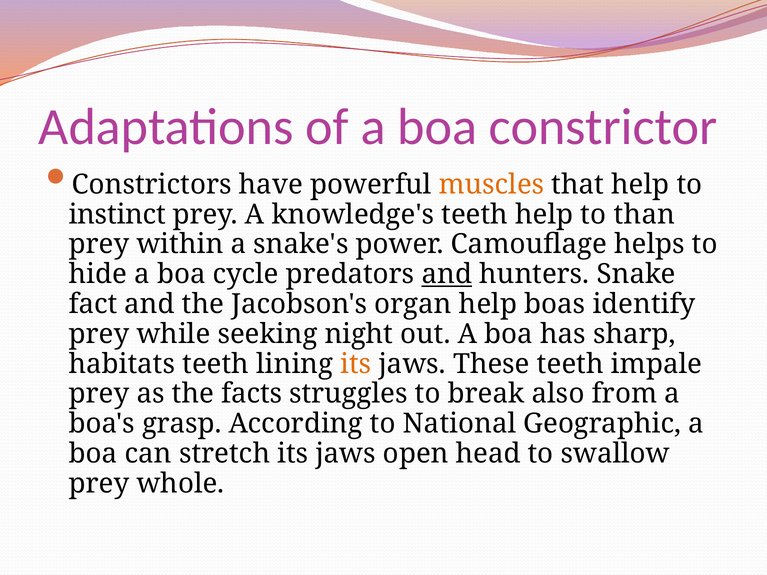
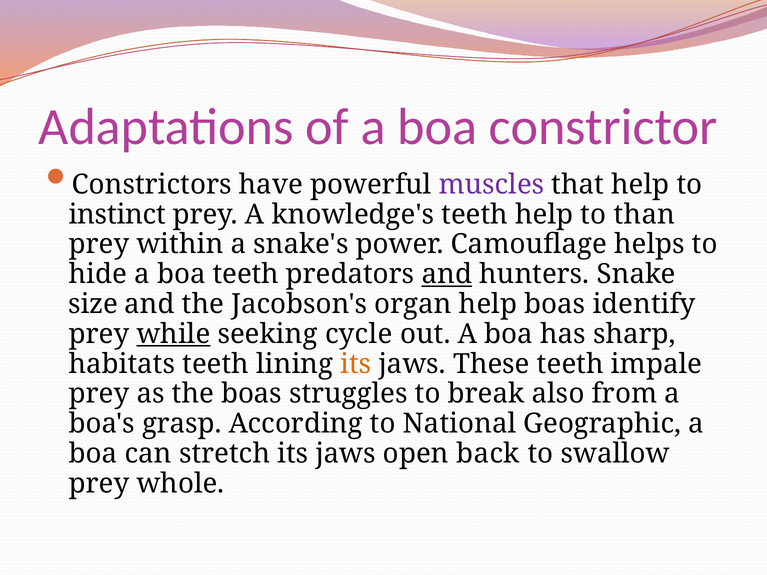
muscles colour: orange -> purple
boa cycle: cycle -> teeth
fact: fact -> size
while underline: none -> present
night: night -> cycle
the facts: facts -> boas
head: head -> back
